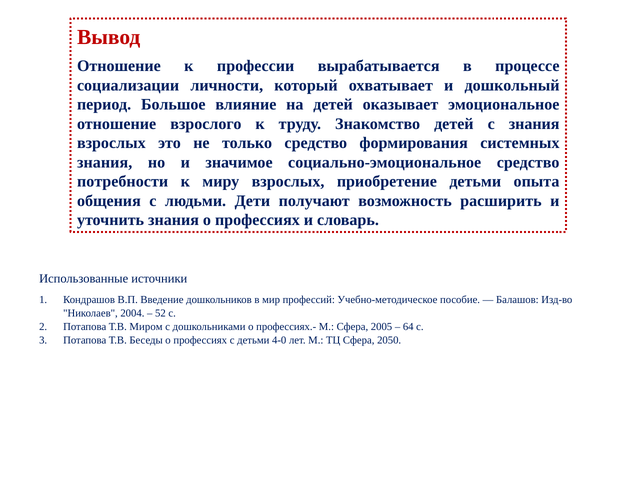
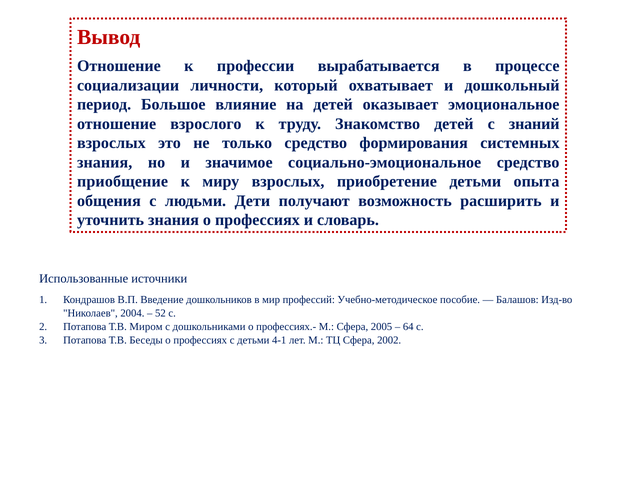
с знания: знания -> знаний
потребности: потребности -> приобщение
4-0: 4-0 -> 4-1
2050: 2050 -> 2002
